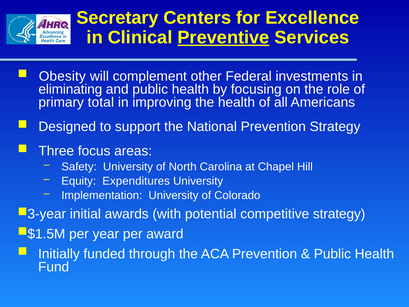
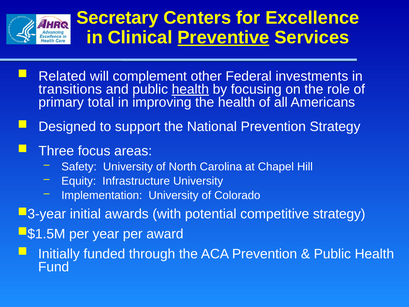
Obesity: Obesity -> Related
eliminating: eliminating -> transitions
health at (190, 89) underline: none -> present
Expenditures: Expenditures -> Infrastructure
